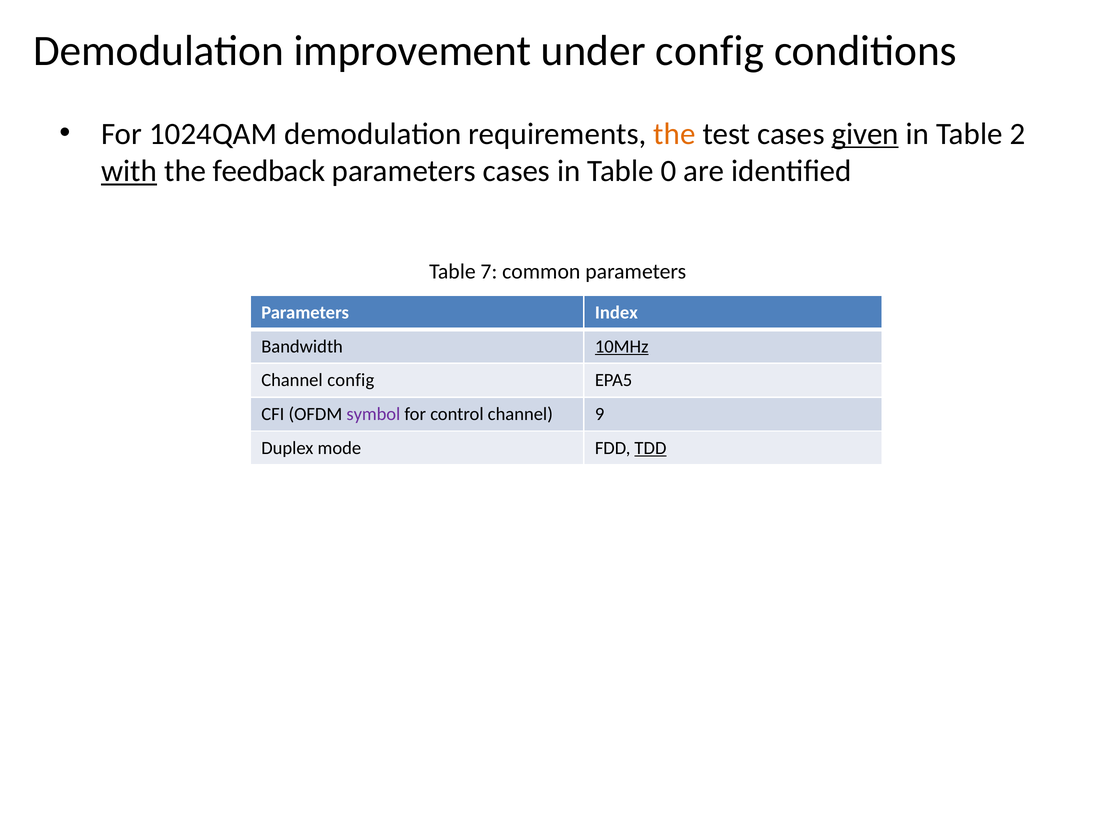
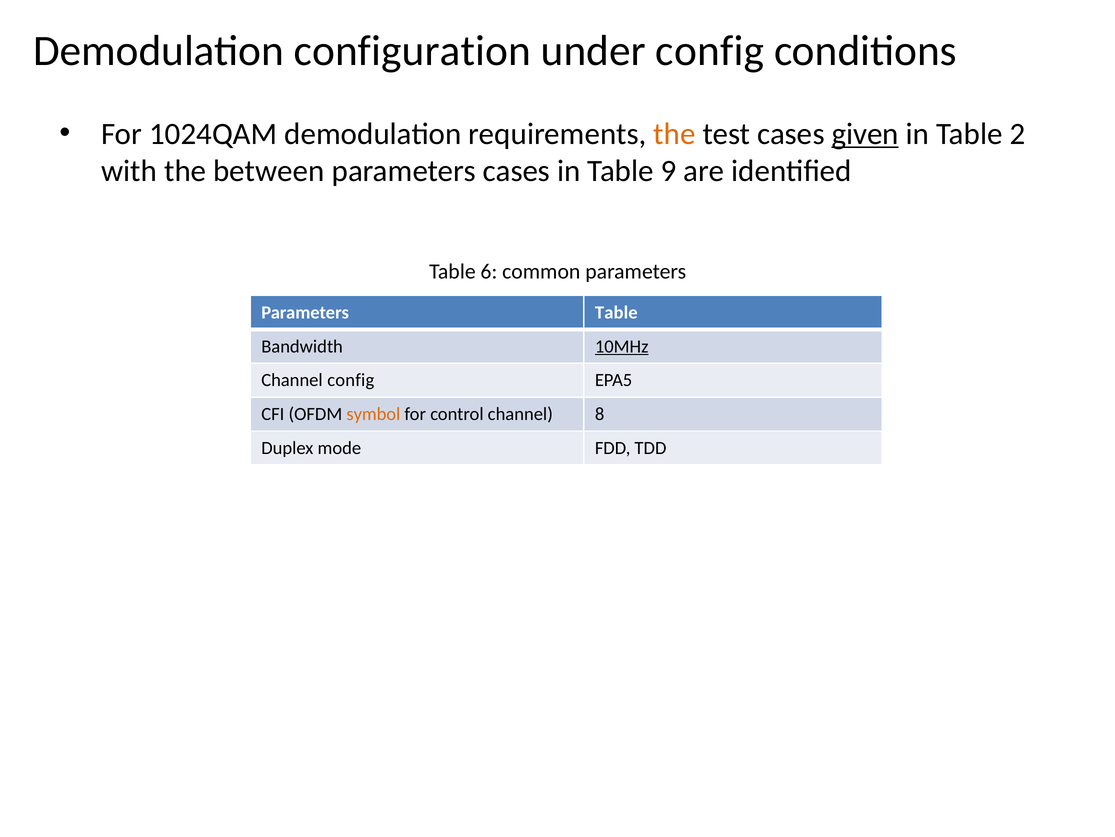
improvement: improvement -> configuration
with underline: present -> none
feedback: feedback -> between
0: 0 -> 9
7: 7 -> 6
Parameters Index: Index -> Table
symbol colour: purple -> orange
9: 9 -> 8
TDD underline: present -> none
